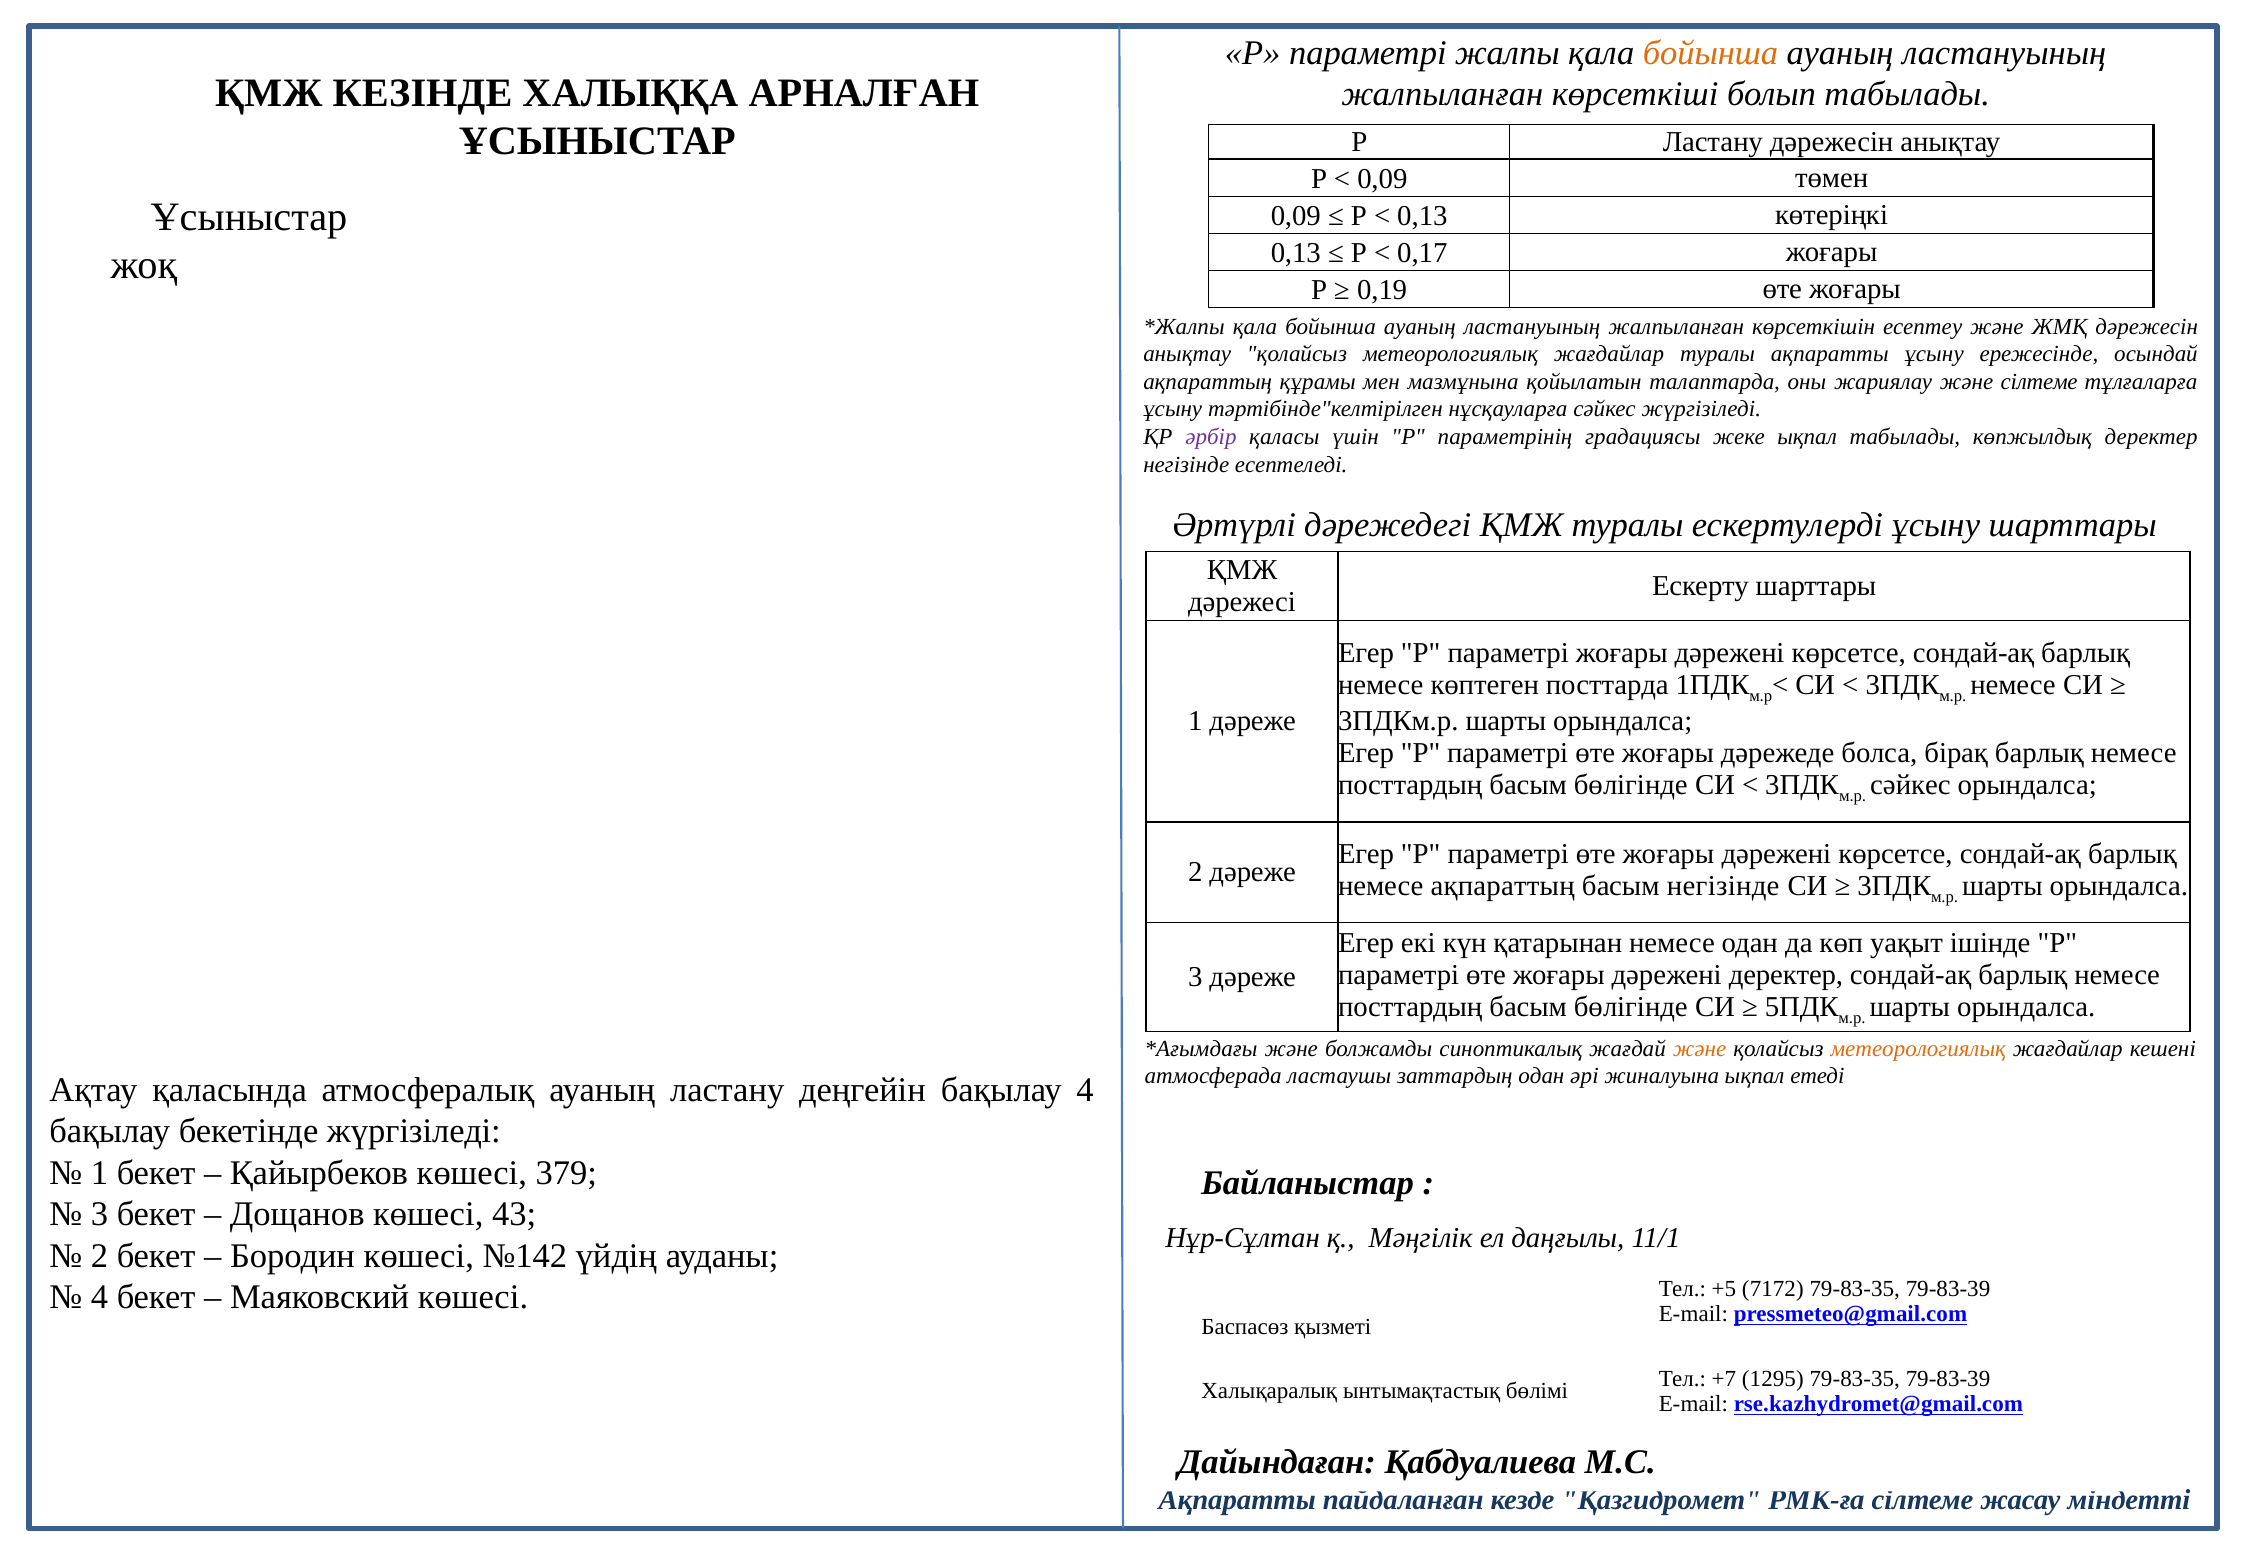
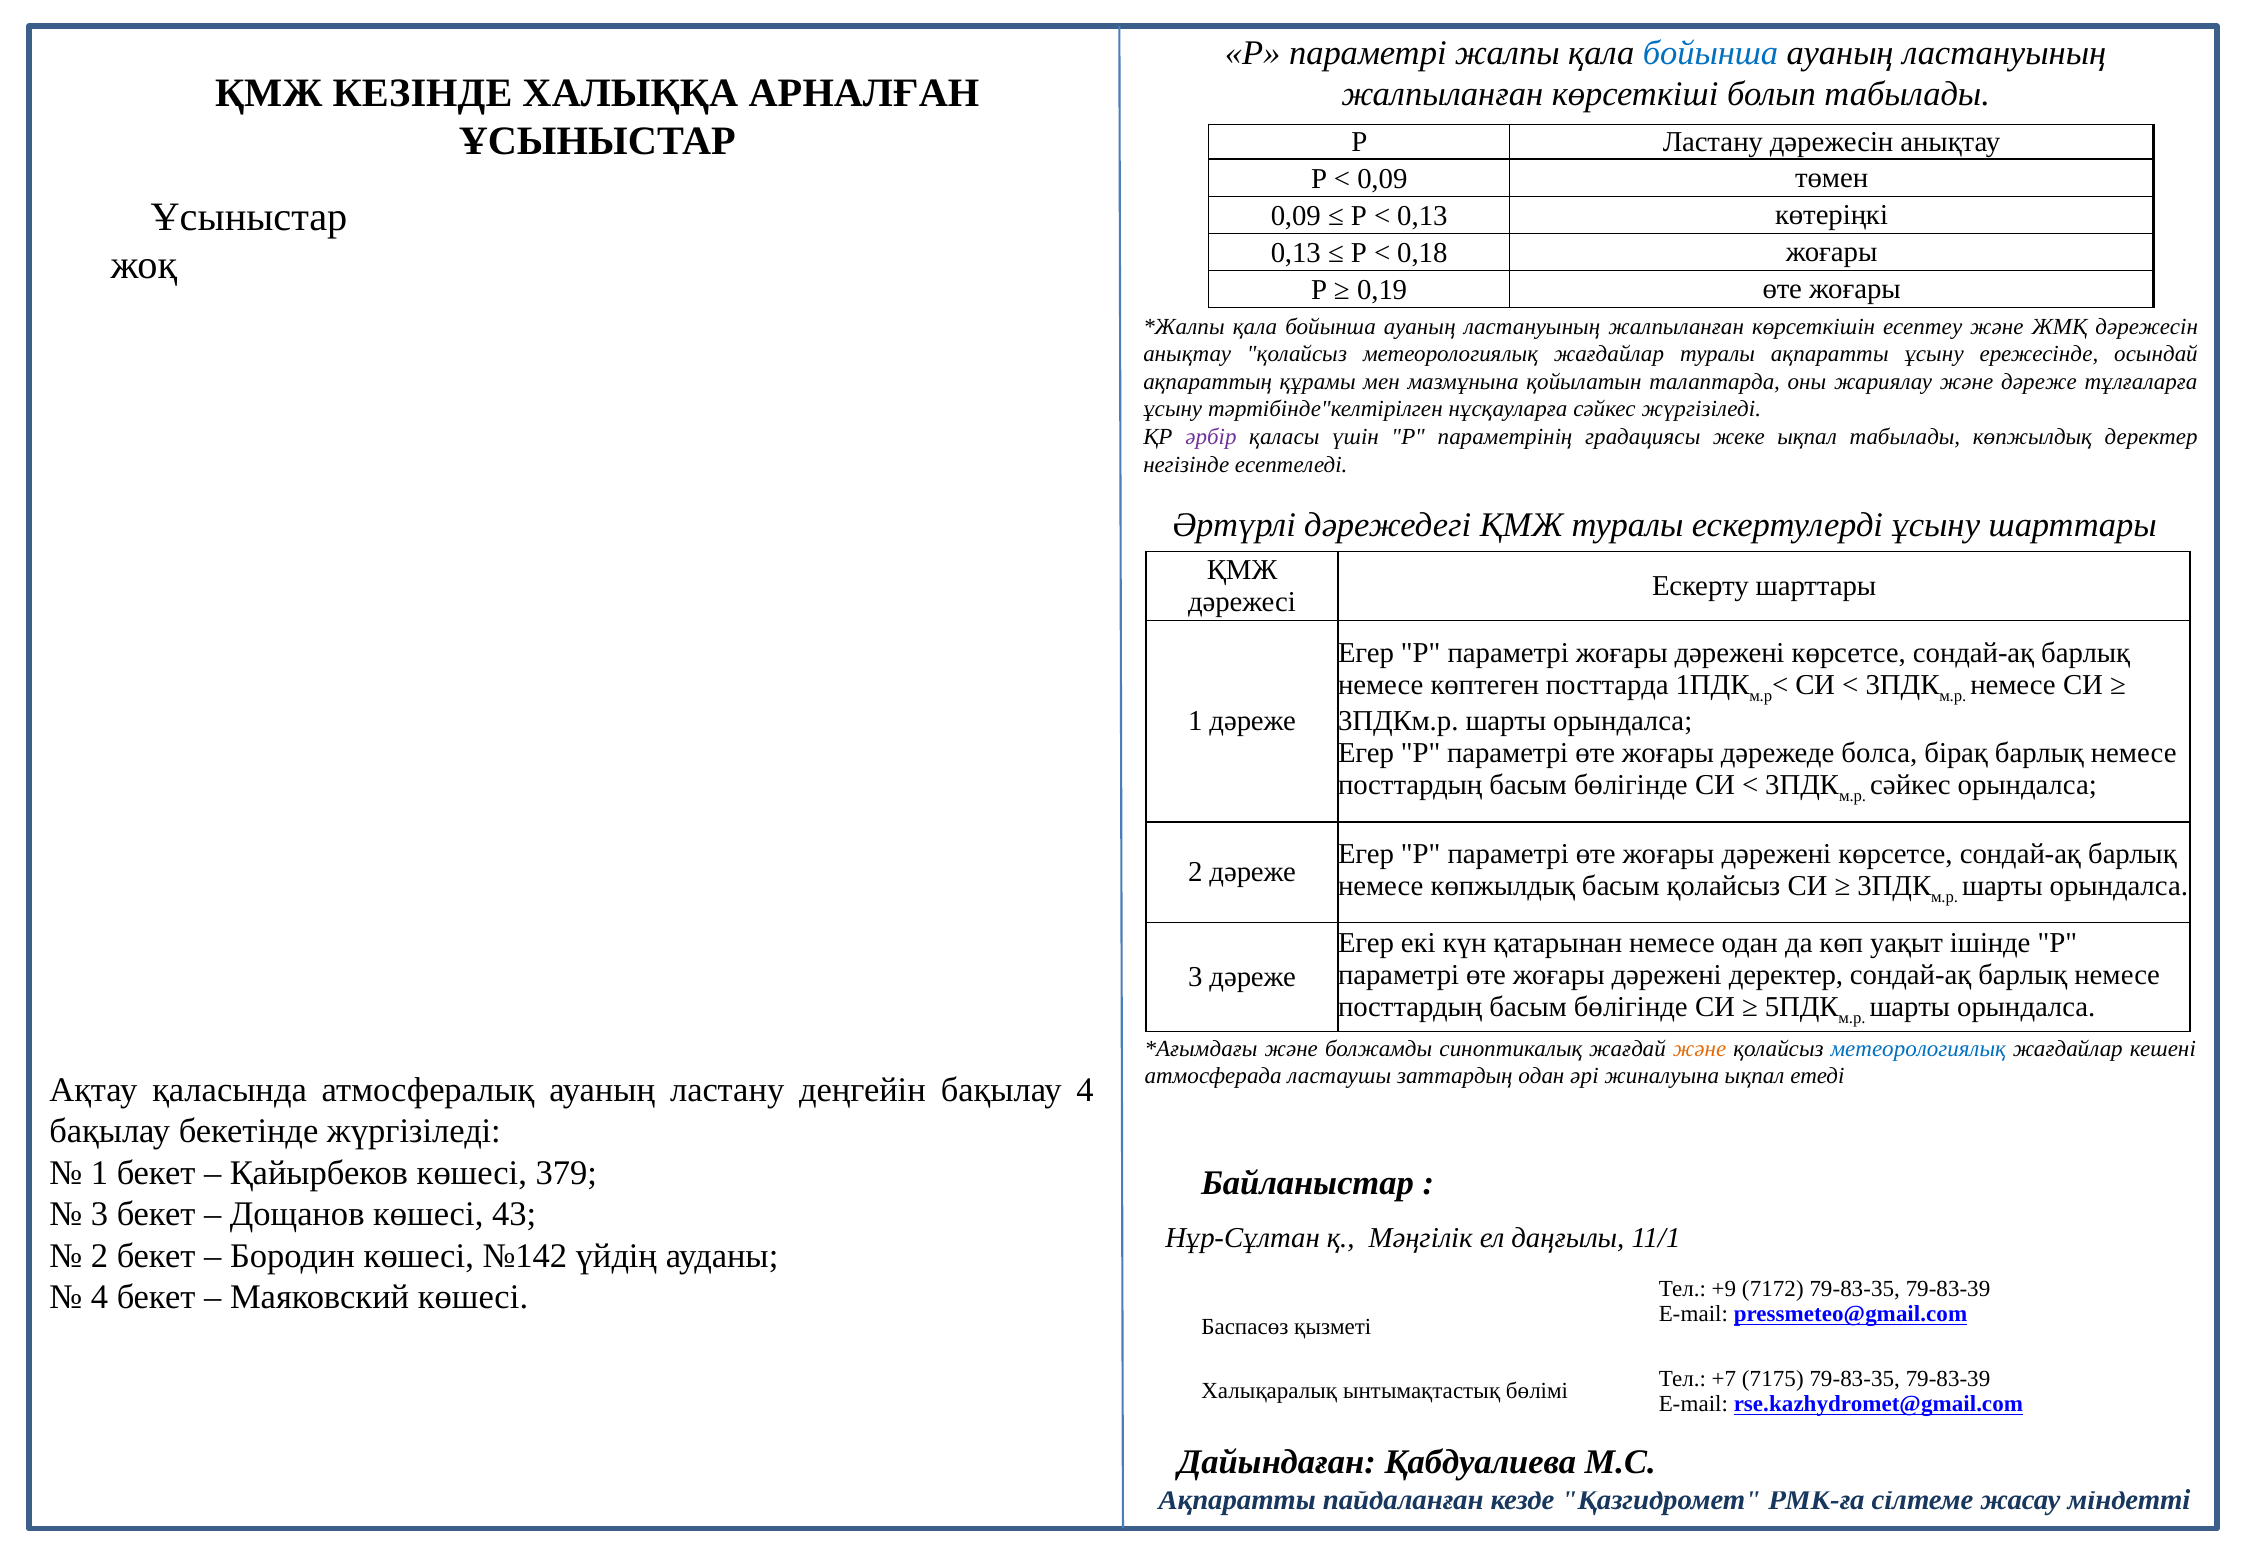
бойынша at (1711, 53) colour: orange -> blue
0,17: 0,17 -> 0,18
және сілтеме: сілтеме -> дәреже
немесе ақпараттың: ақпараттың -> көпжылдық
басым негізінде: негізінде -> қолайсыз
метеорологиялық at (1918, 1048) colour: orange -> blue
+5: +5 -> +9
1295: 1295 -> 7175
